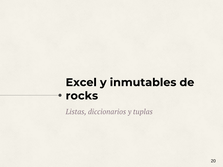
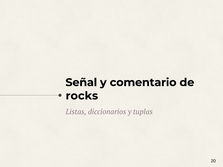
Excel: Excel -> Señal
inmutables: inmutables -> comentario
